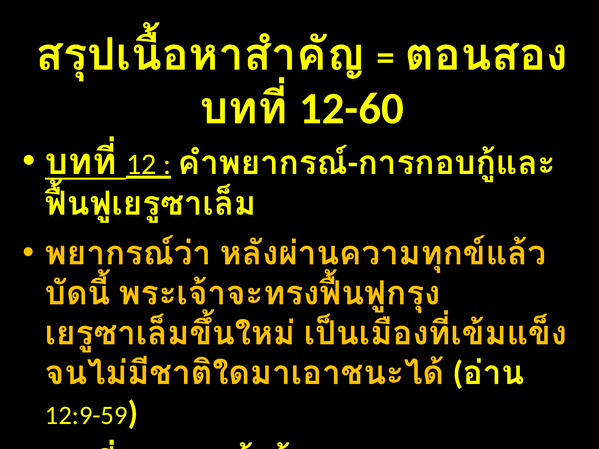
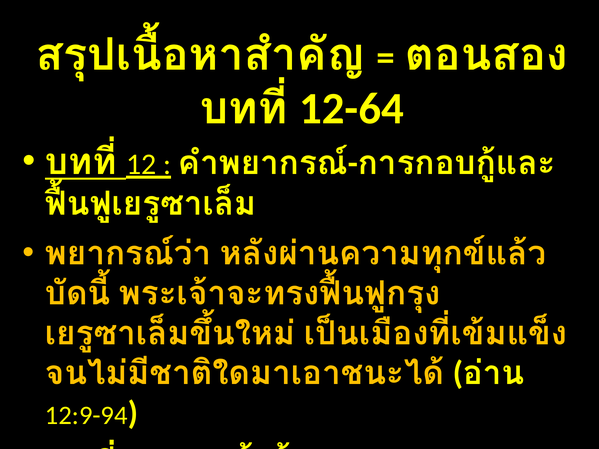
12-60: 12-60 -> 12-64
12:9-59: 12:9-59 -> 12:9-94
